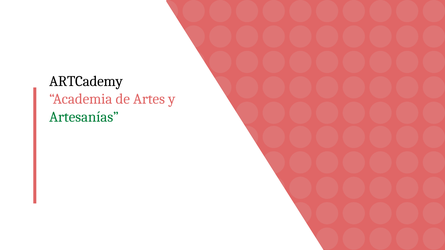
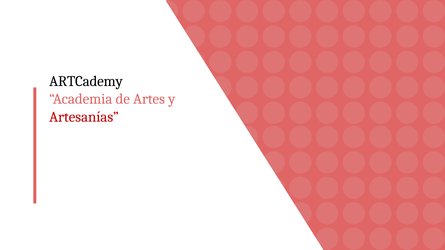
Artesanías colour: green -> red
